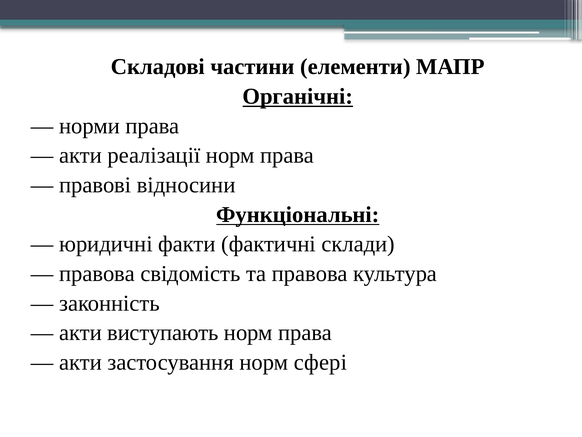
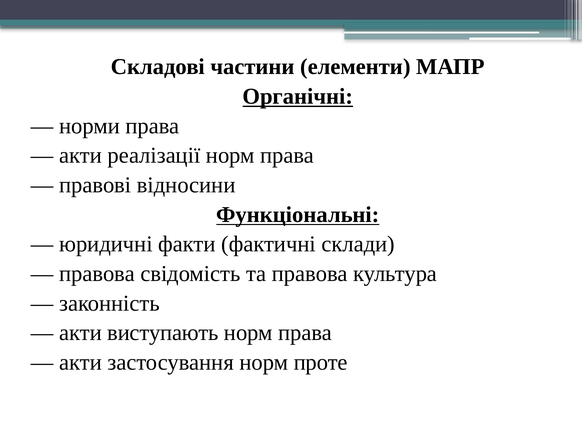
сфері: сфері -> проте
